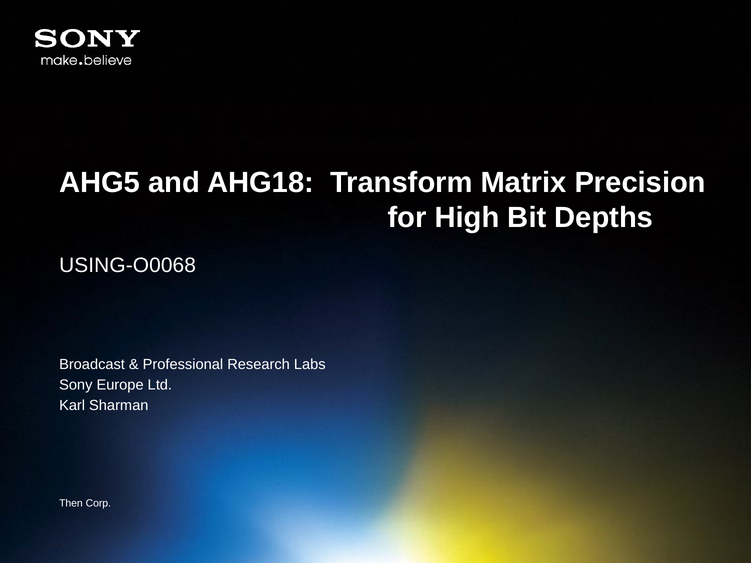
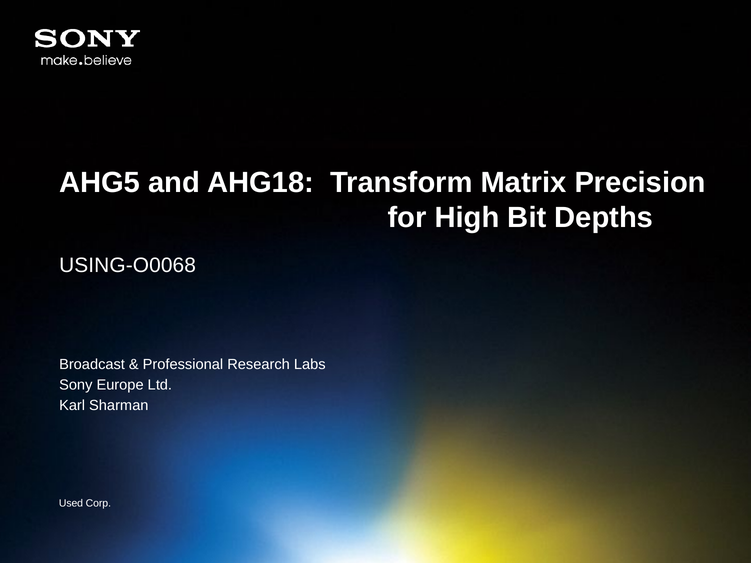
Then: Then -> Used
